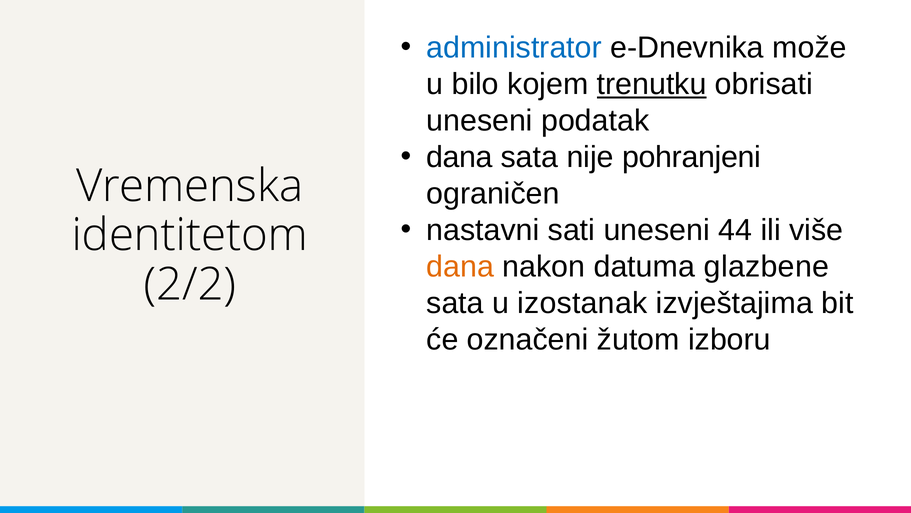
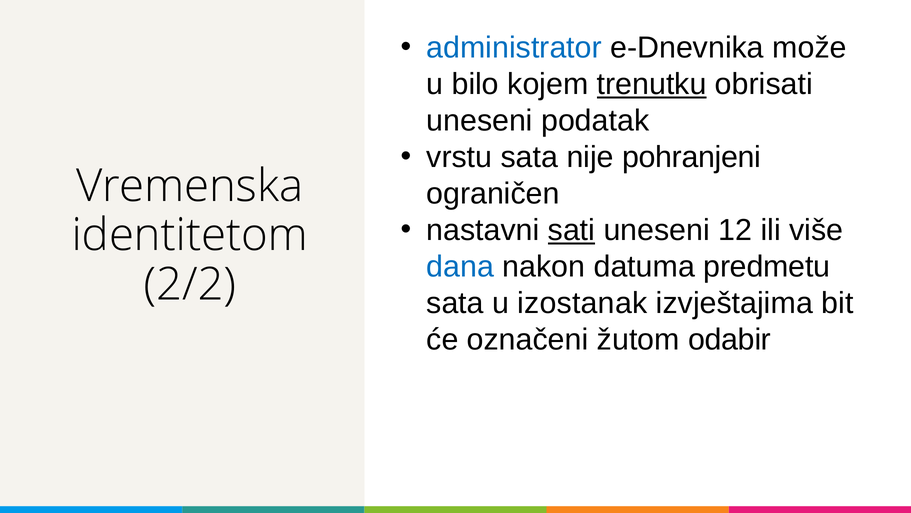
dana at (459, 157): dana -> vrstu
sati underline: none -> present
44: 44 -> 12
dana at (460, 266) colour: orange -> blue
glazbene: glazbene -> predmetu
izboru: izboru -> odabir
